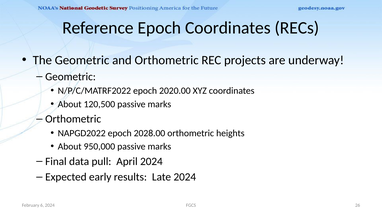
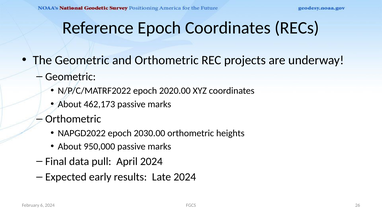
120,500: 120,500 -> 462,173
2028.00: 2028.00 -> 2030.00
